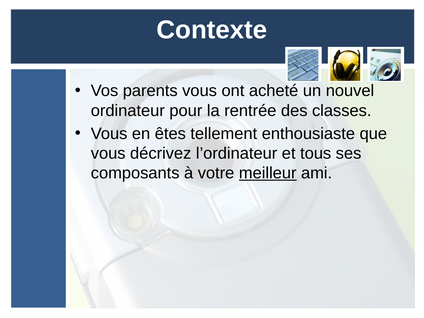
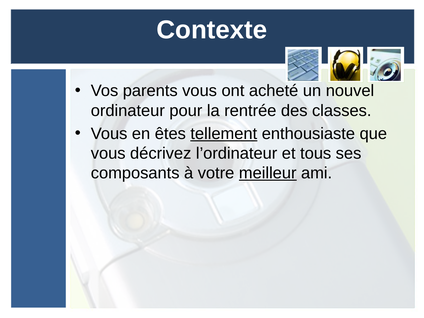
tellement underline: none -> present
